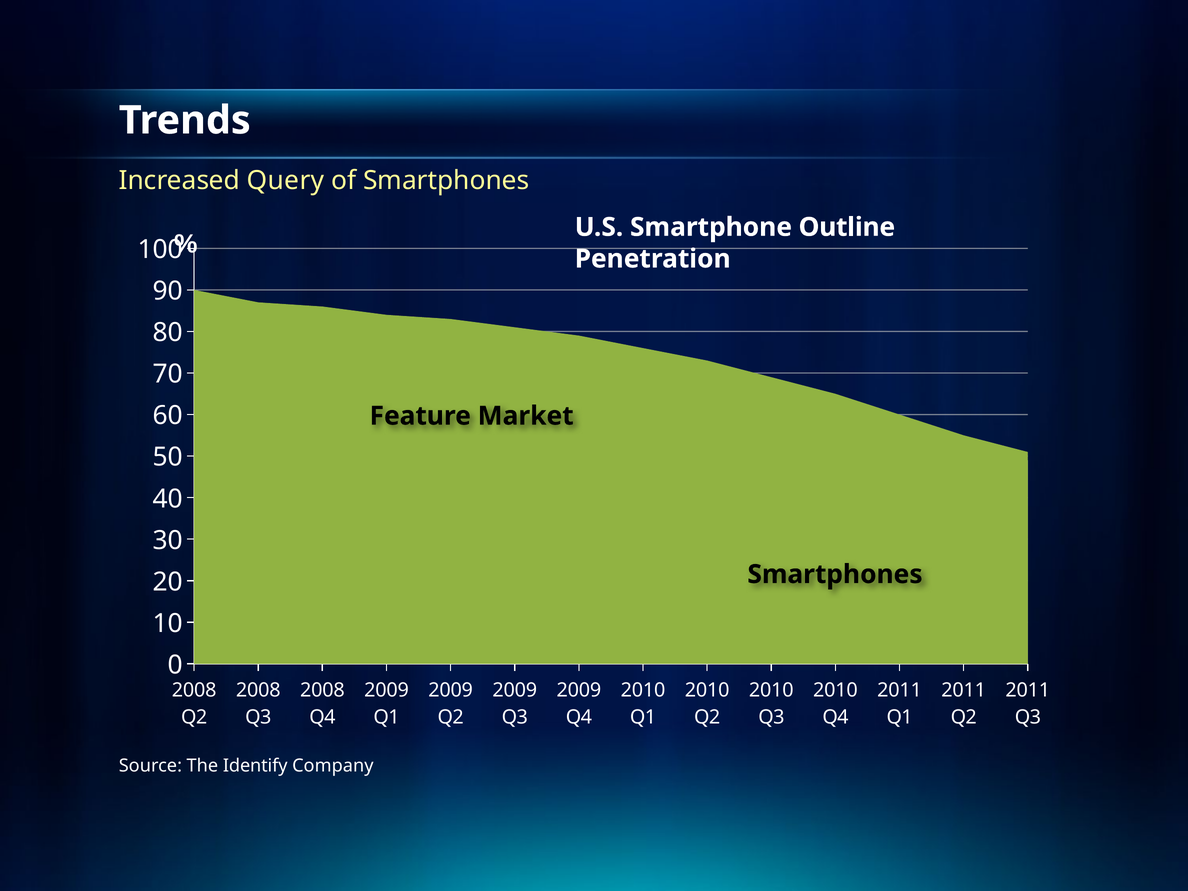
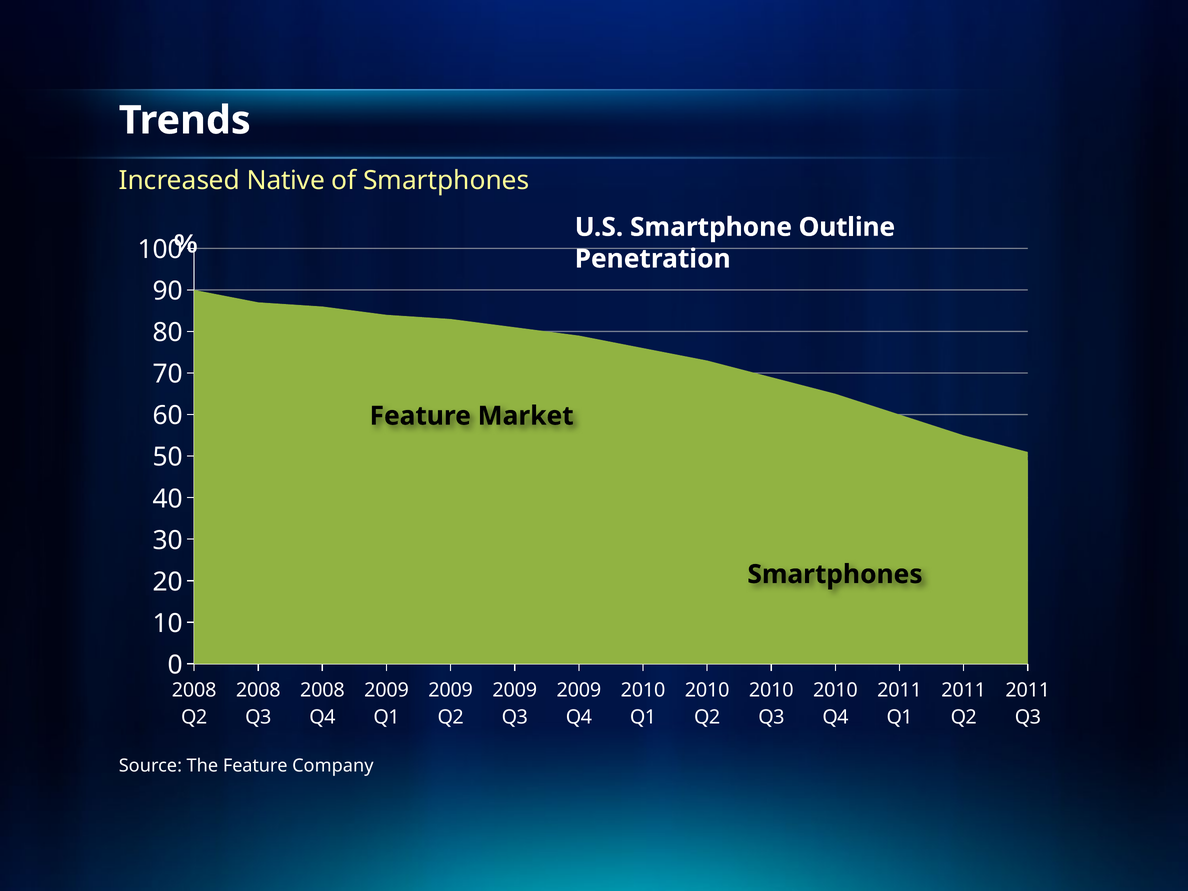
Query: Query -> Native
The Identify: Identify -> Feature
